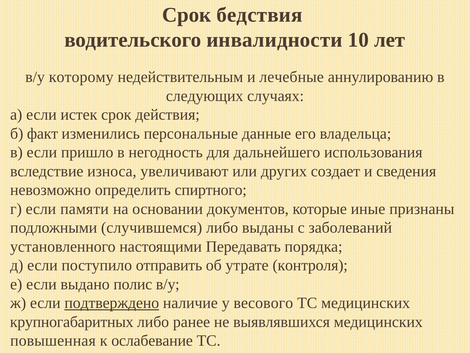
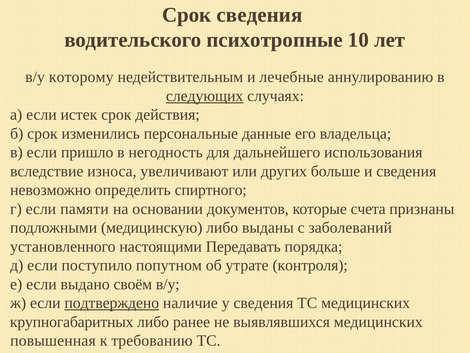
Срок бедствия: бедствия -> сведения
инвалидности: инвалидности -> психотропные
следующих underline: none -> present
б факт: факт -> срок
создает: создает -> больше
иные: иные -> счета
случившемся: случившемся -> медицинскую
отправить: отправить -> попутном
полис: полис -> своём
у весового: весового -> сведения
ослабевание: ослабевание -> требованию
